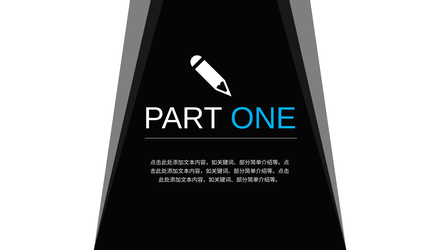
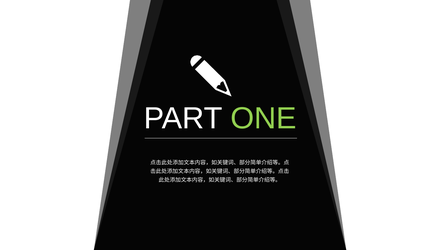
ONE colour: light blue -> light green
